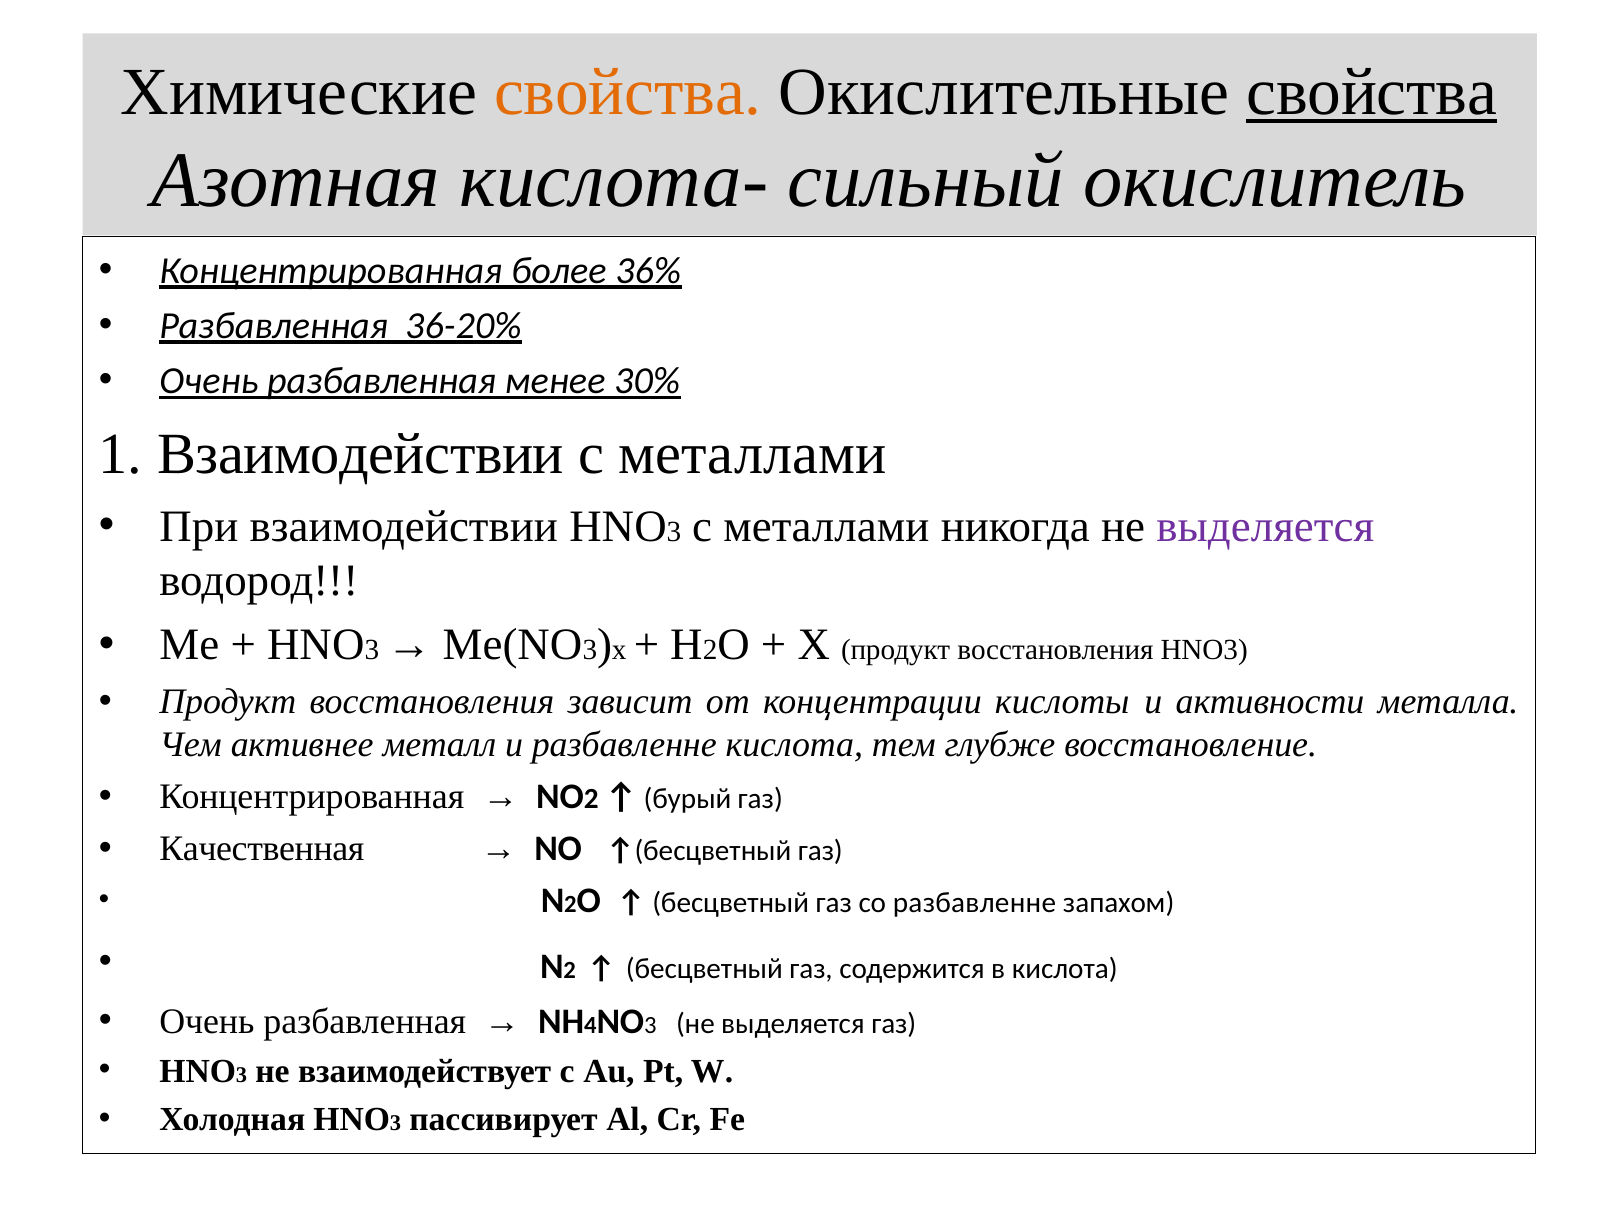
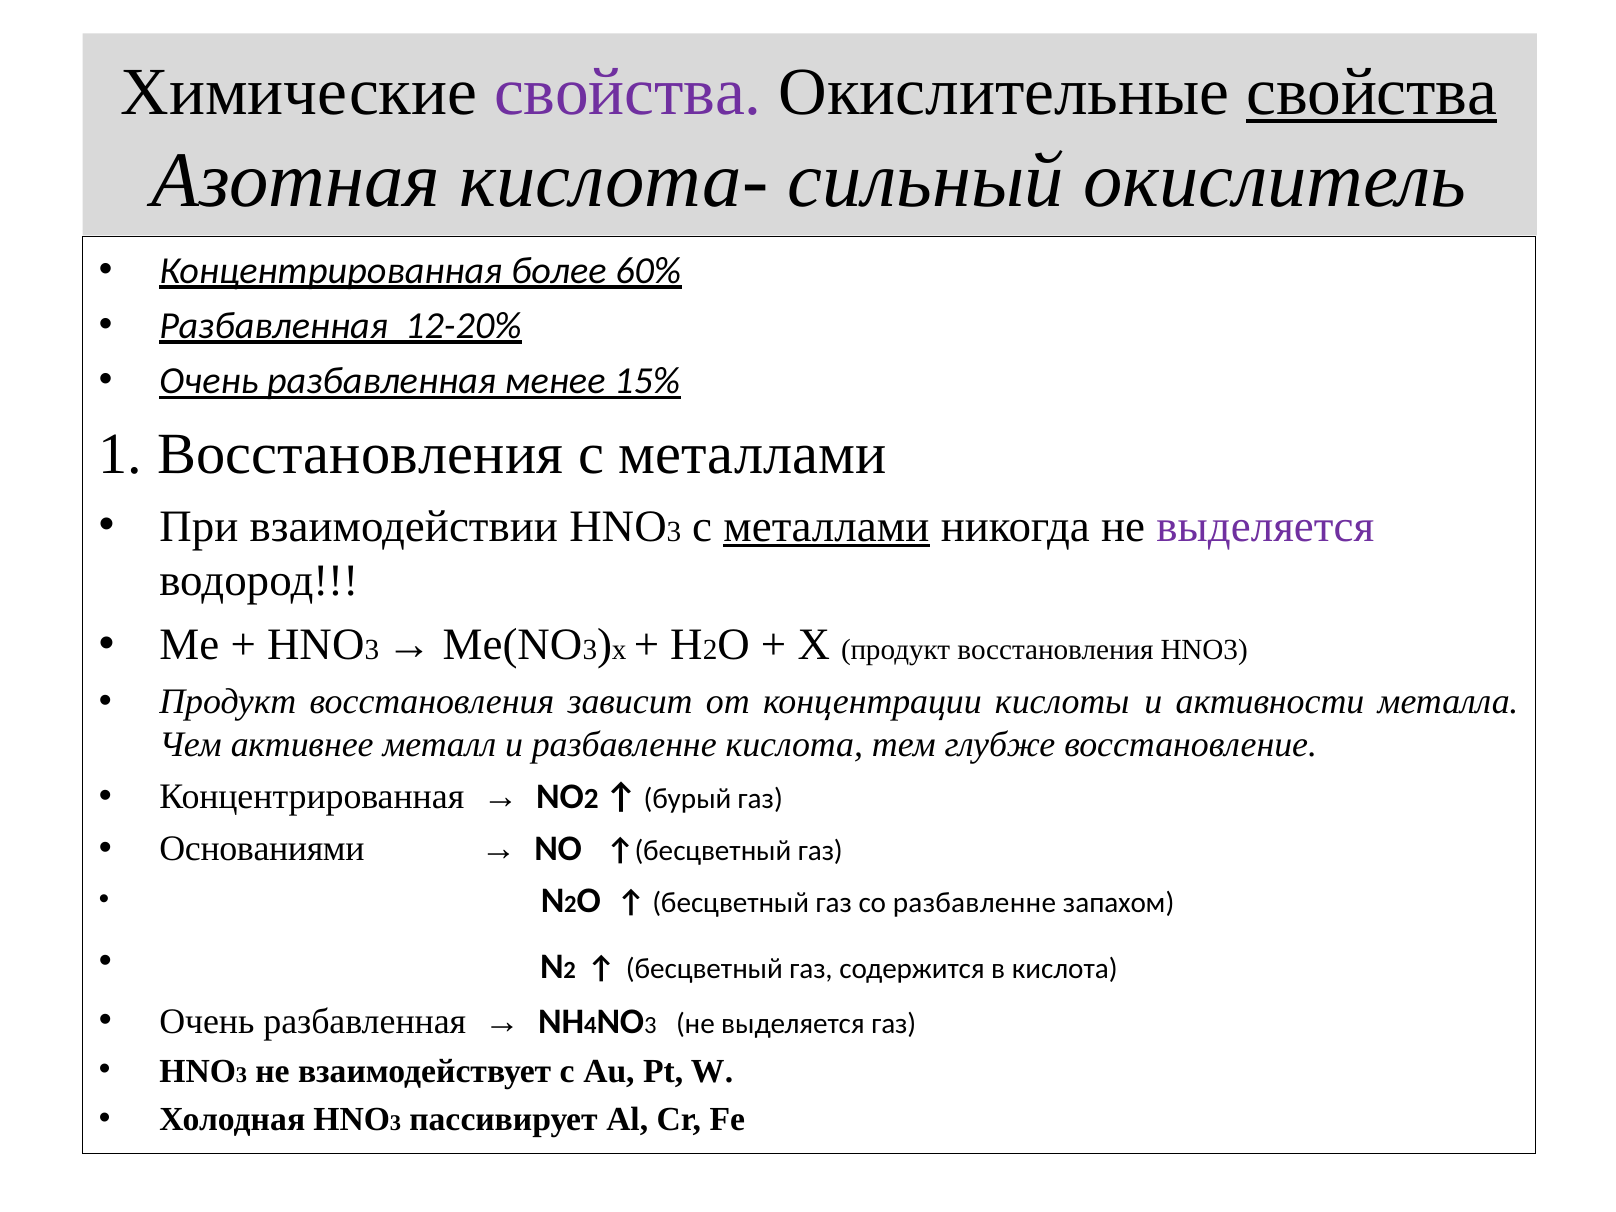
свойства at (628, 92) colour: orange -> purple
36%: 36% -> 60%
36-20%: 36-20% -> 12-20%
30%: 30% -> 15%
1 Взаимодействии: Взаимодействии -> Восстановления
металлами at (826, 526) underline: none -> present
Качественная: Качественная -> Основаниями
